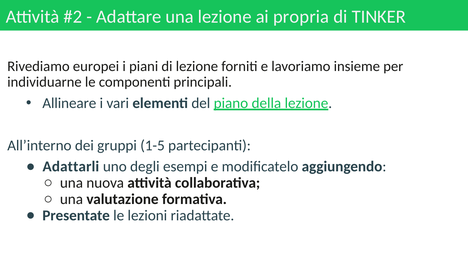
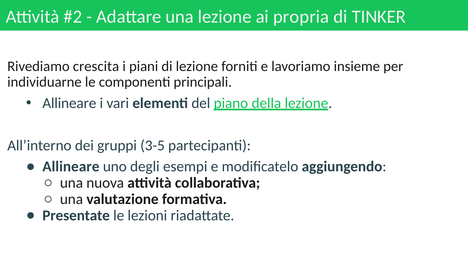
europei: europei -> crescita
1-5: 1-5 -> 3-5
Adattarli at (71, 167): Adattarli -> Allineare
